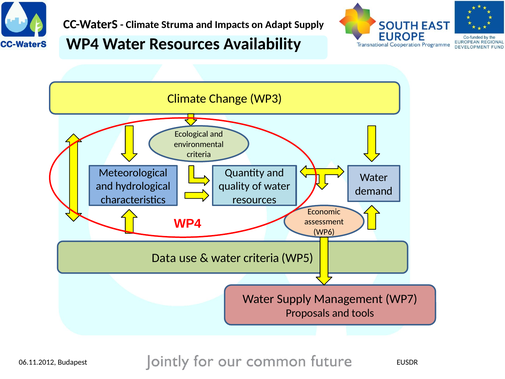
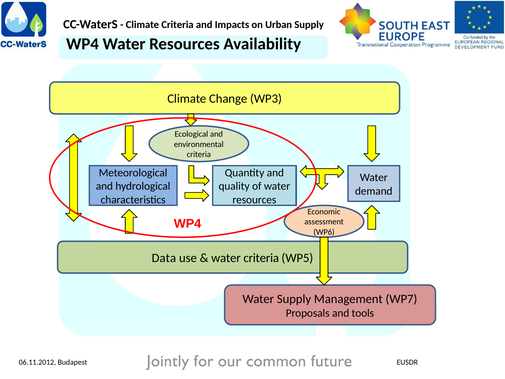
Climate Struma: Struma -> Criteria
Adapt: Adapt -> Urban
